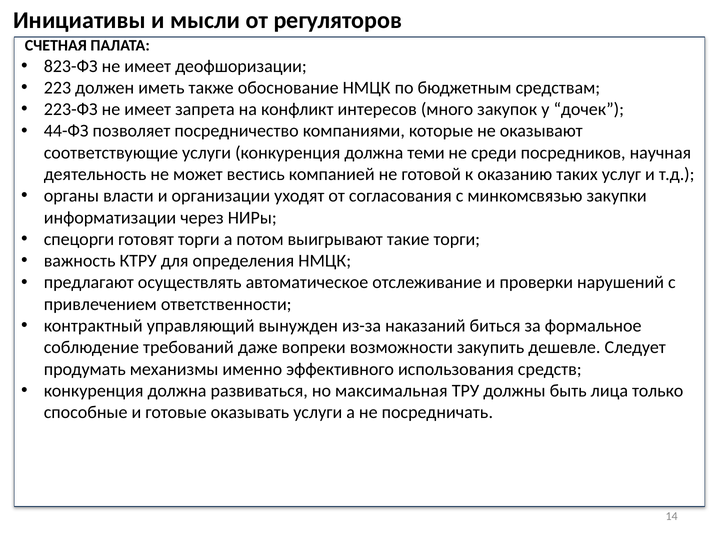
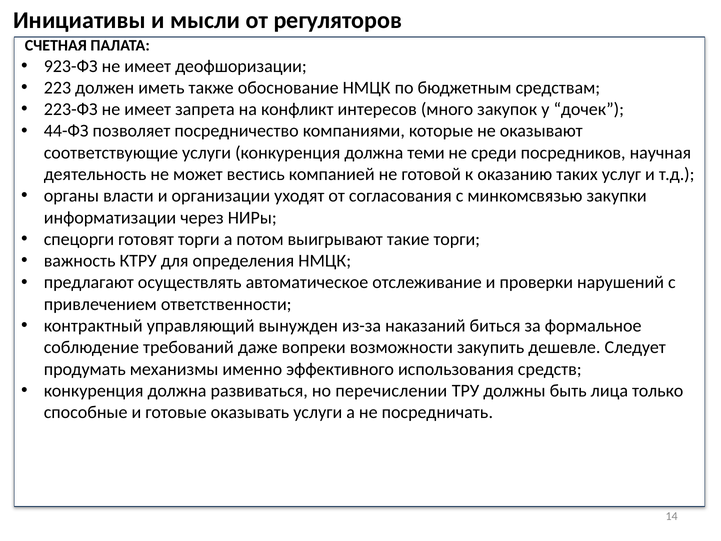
823-ФЗ: 823-ФЗ -> 923-ФЗ
максимальная: максимальная -> перечислении
